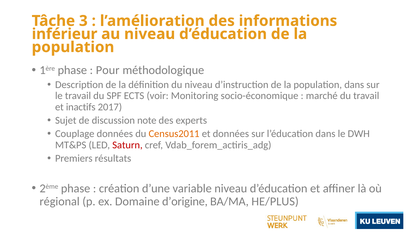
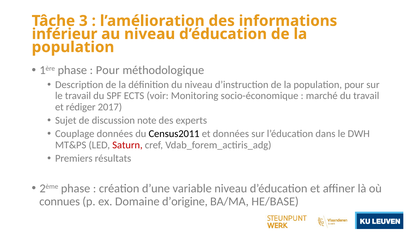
population dans: dans -> pour
inactifs: inactifs -> rédiger
Census2011 colour: orange -> black
régional: régional -> connues
HE/PLUS: HE/PLUS -> HE/BASE
